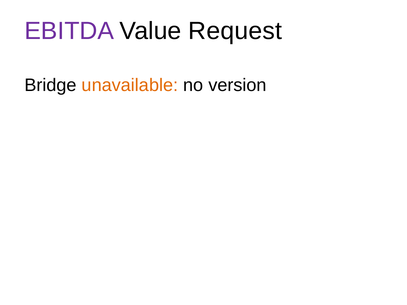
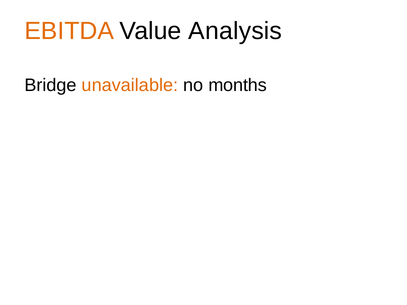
EBITDA colour: purple -> orange
Request: Request -> Analysis
version: version -> months
